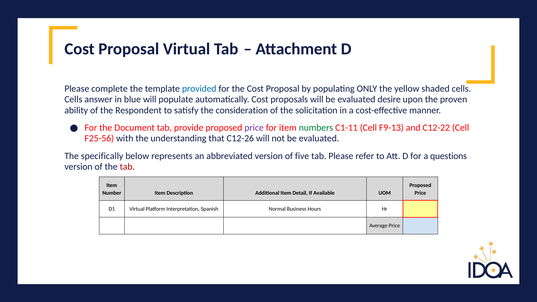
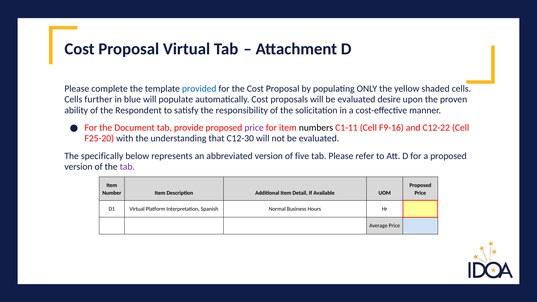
answer: answer -> further
consideration: consideration -> responsibility
numbers colour: green -> black
F9-13: F9-13 -> F9-16
F25-56: F25-56 -> F25-20
C12-26: C12-26 -> C12-30
a questions: questions -> proposed
tab at (127, 167) colour: red -> purple
